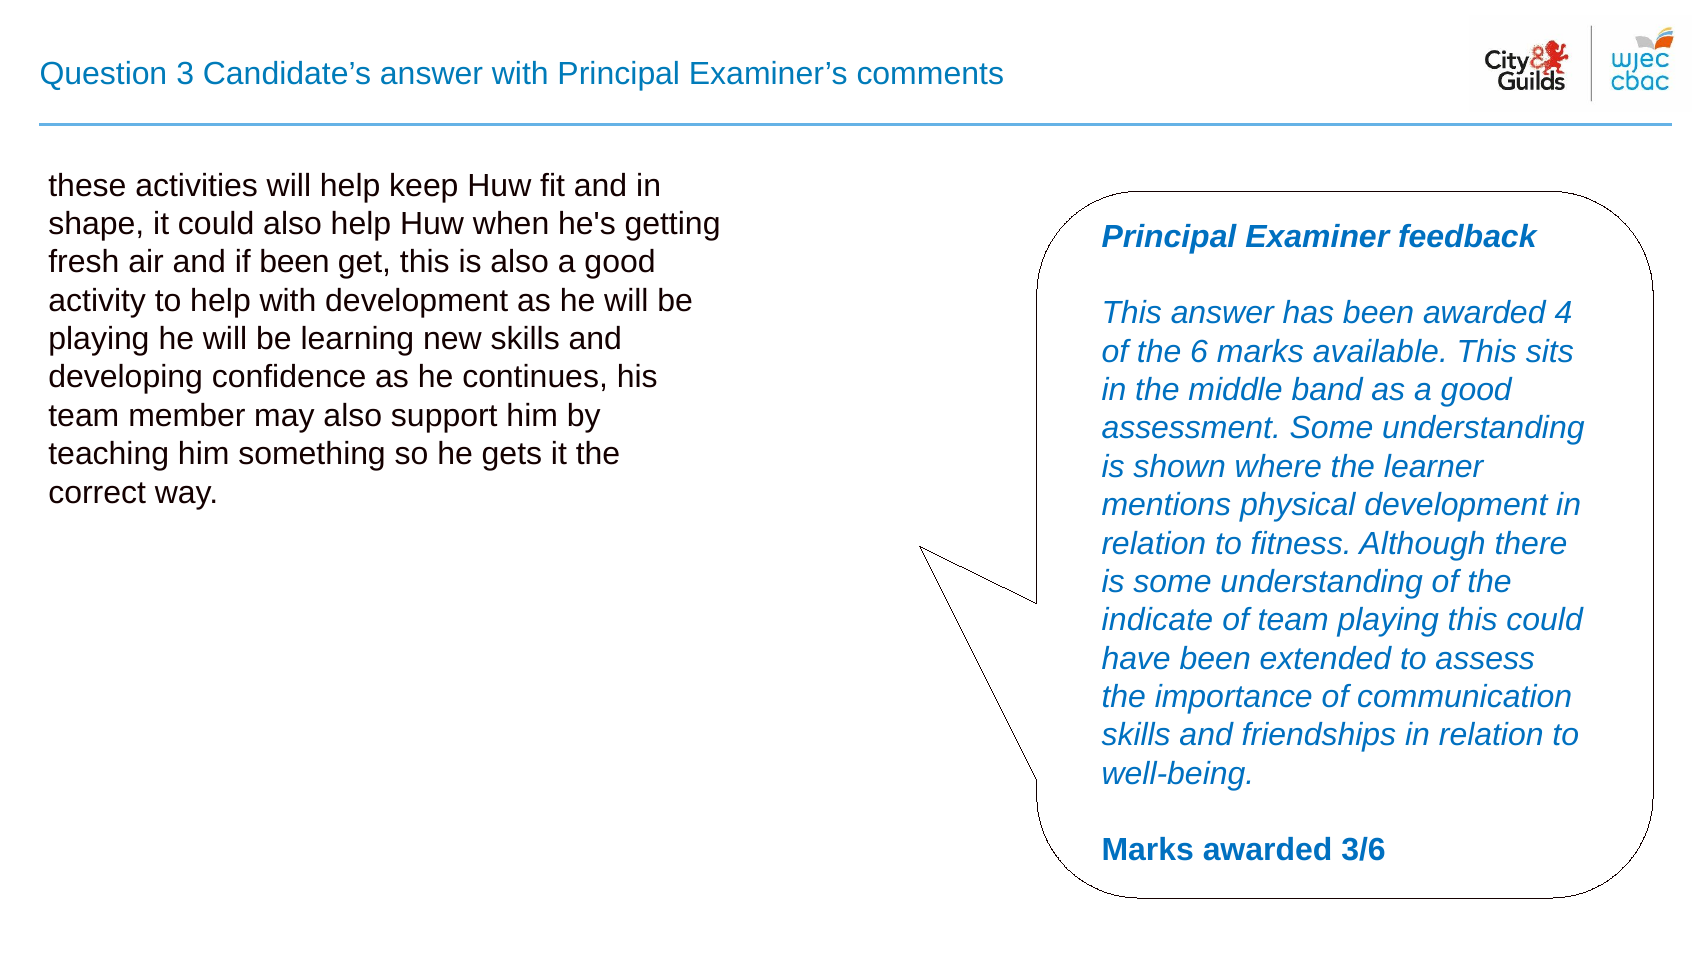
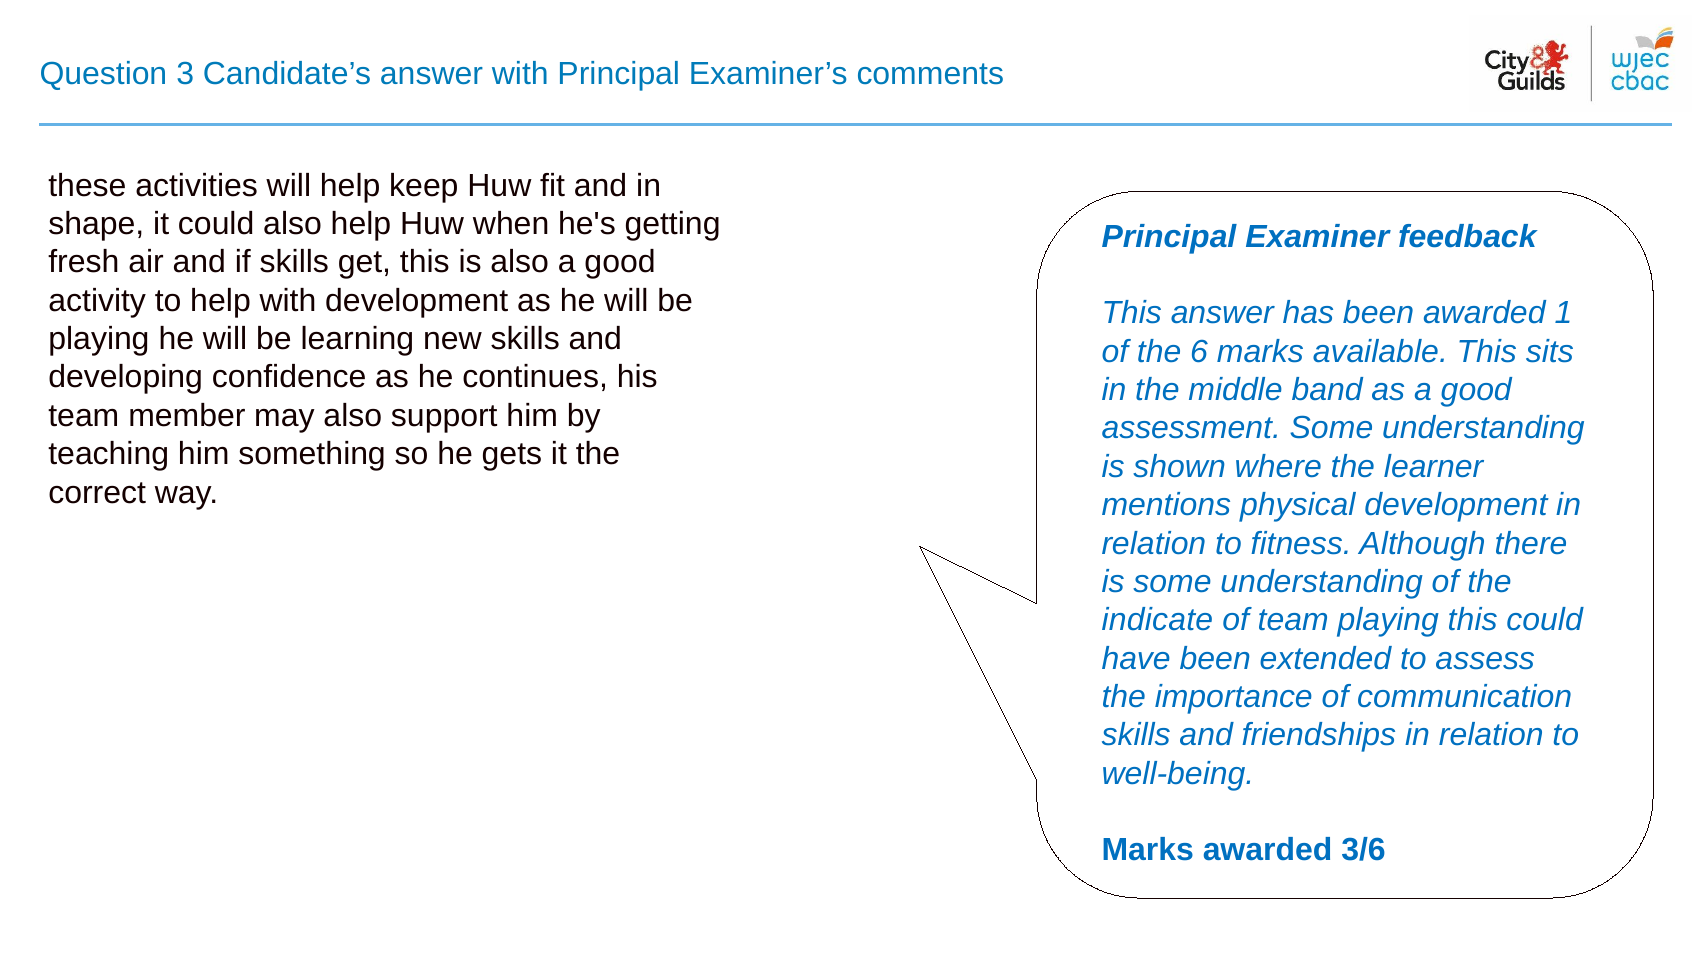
if been: been -> skills
4: 4 -> 1
